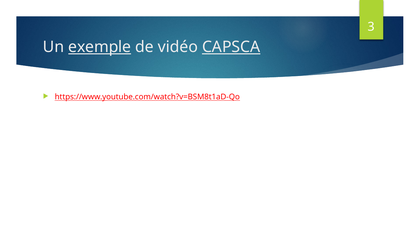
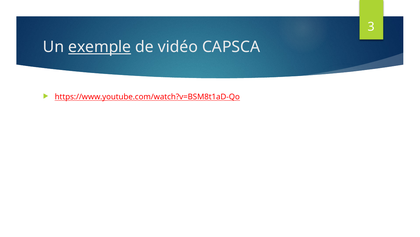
CAPSCA underline: present -> none
